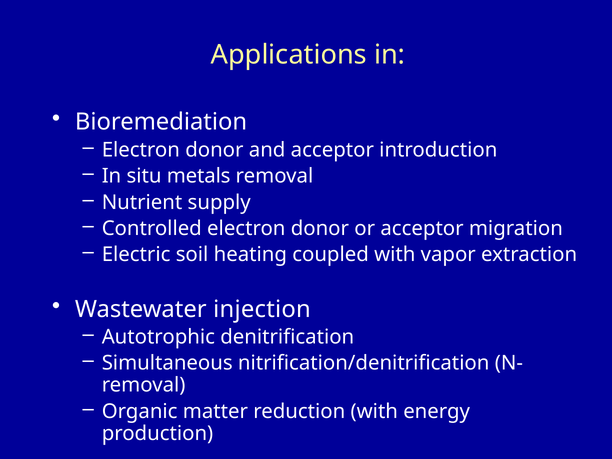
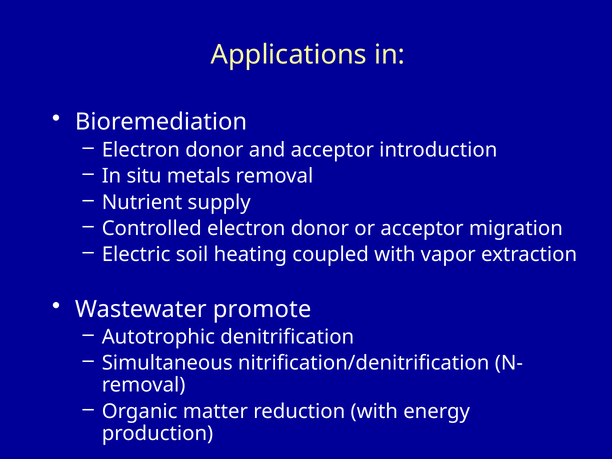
injection: injection -> promote
